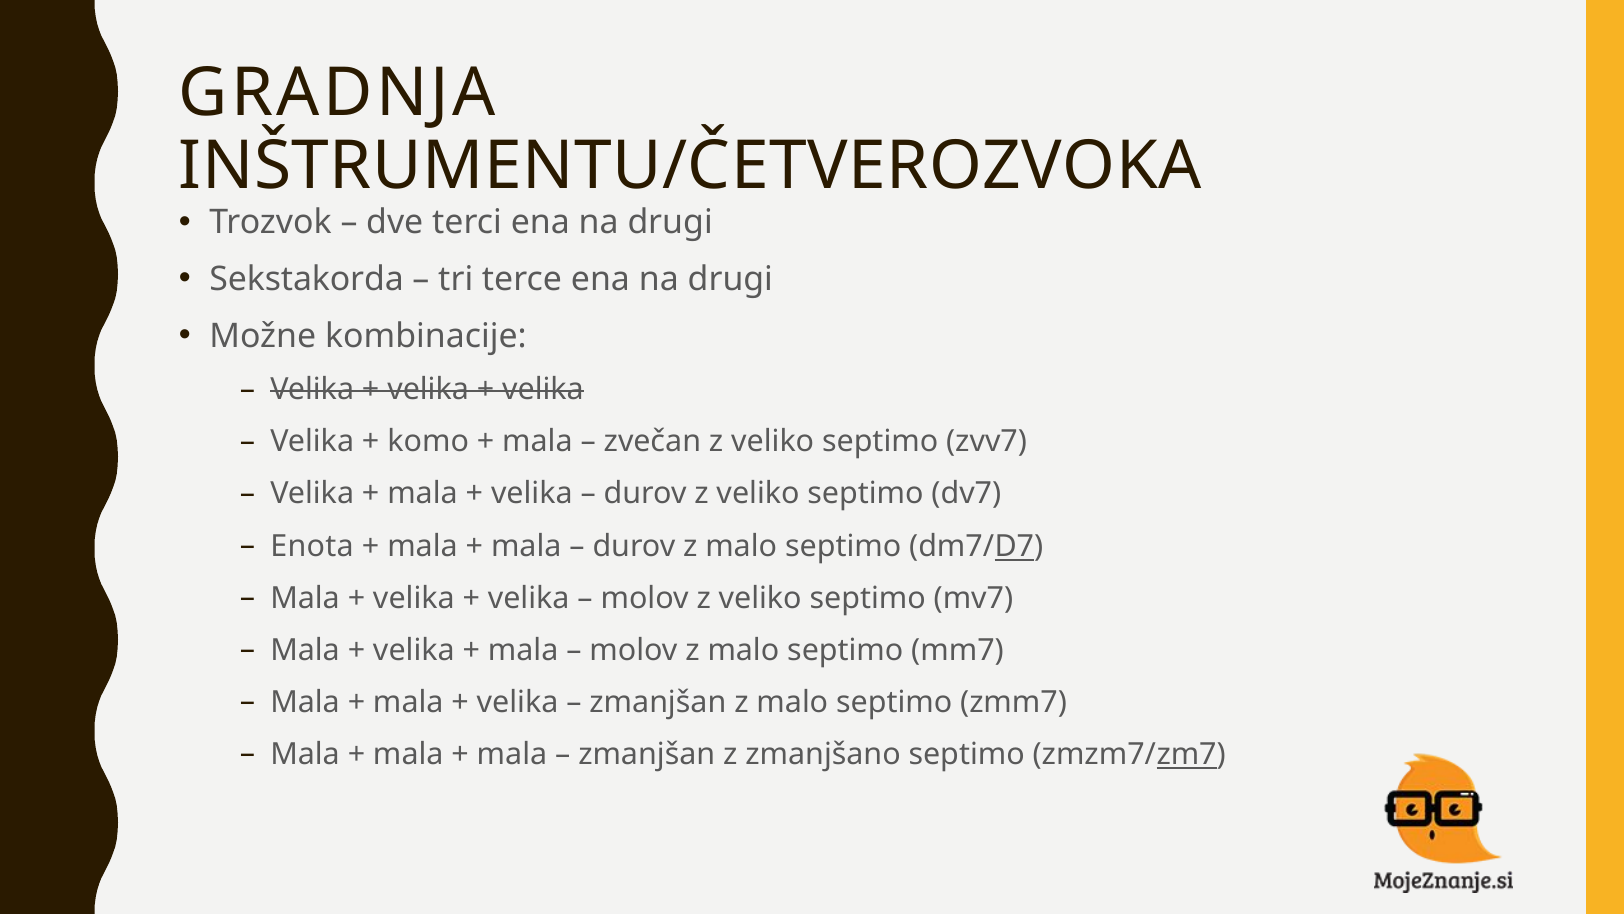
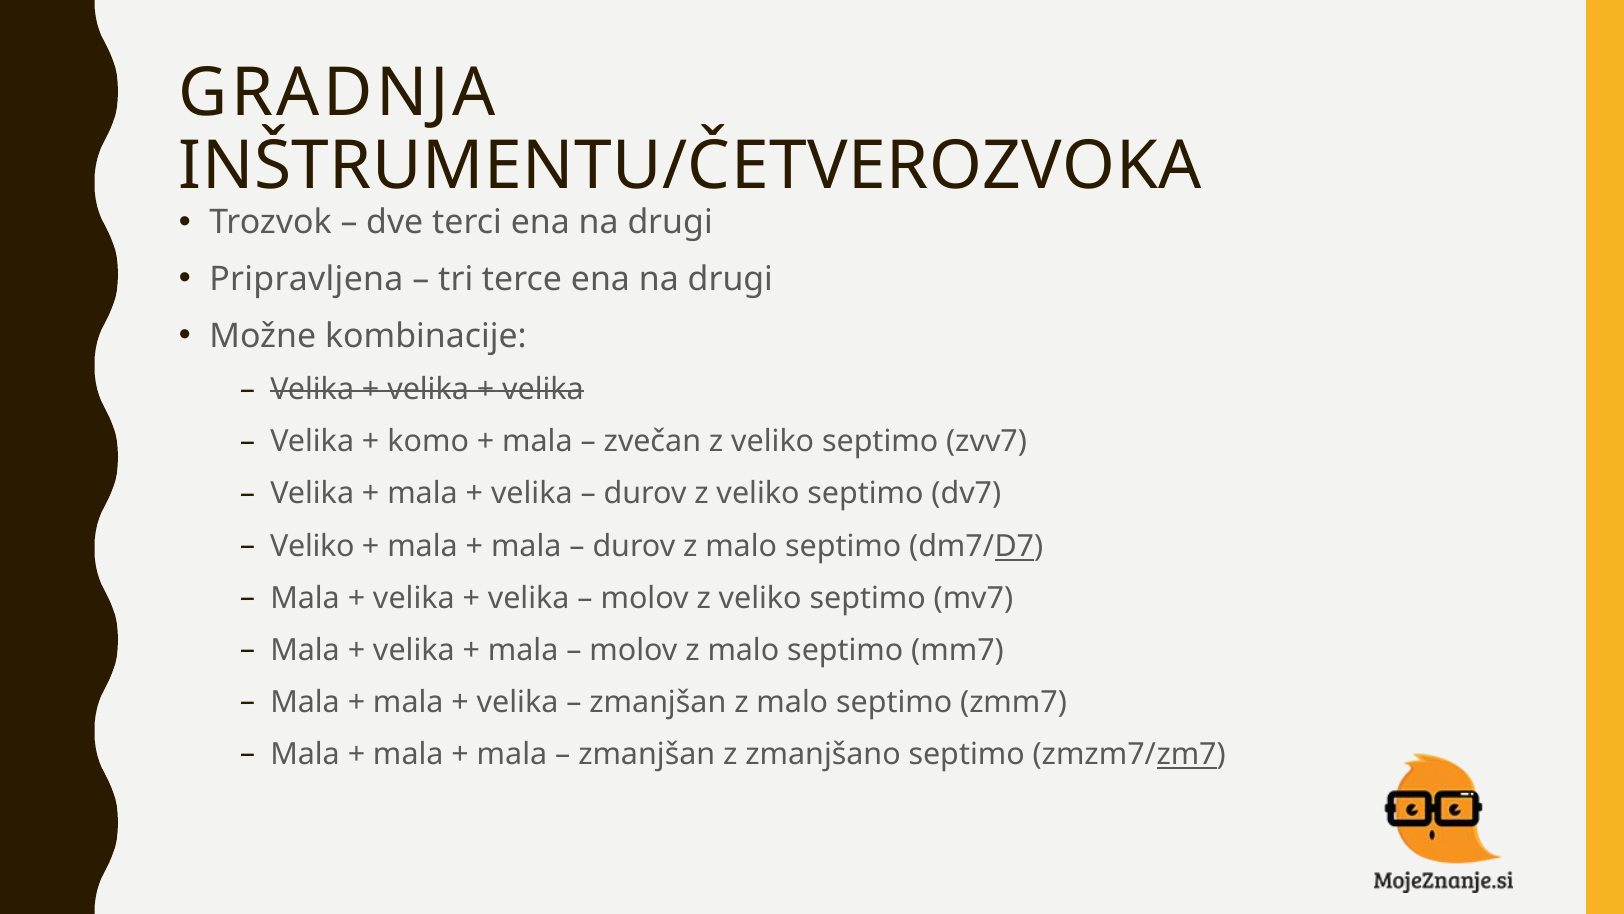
Sekstakorda: Sekstakorda -> Pripravljena
Enota at (312, 546): Enota -> Veliko
